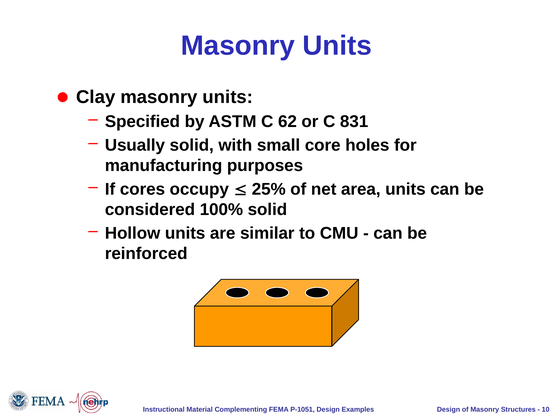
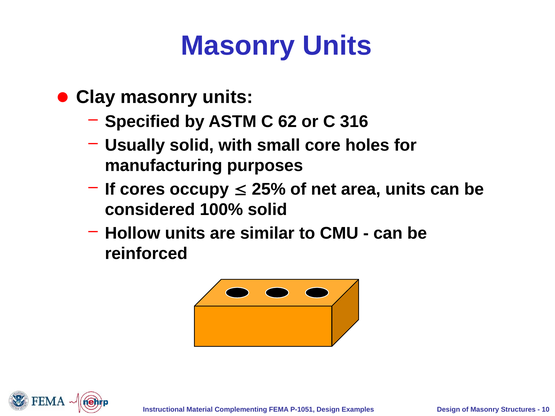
831: 831 -> 316
